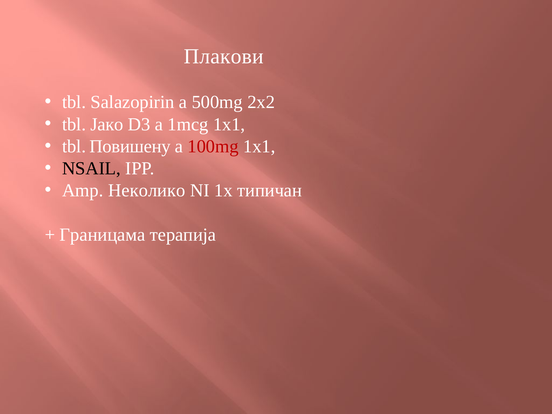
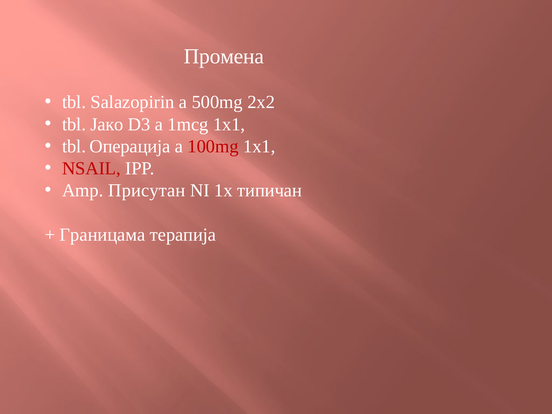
Плакови: Плакови -> Промена
Повишену: Повишену -> Операција
NSAIL colour: black -> red
Неколико: Неколико -> Присутан
